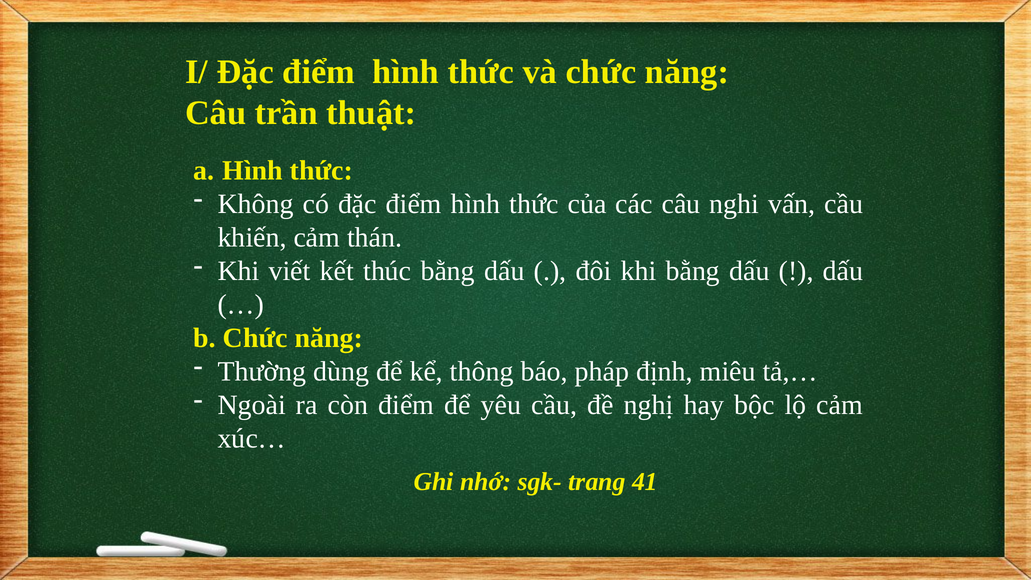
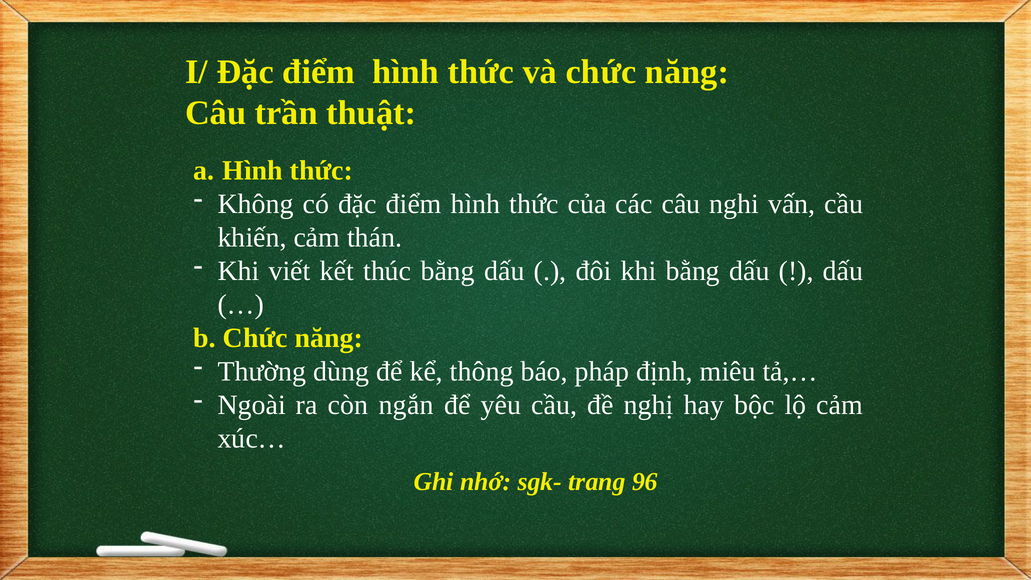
còn điểm: điểm -> ngắn
41: 41 -> 96
